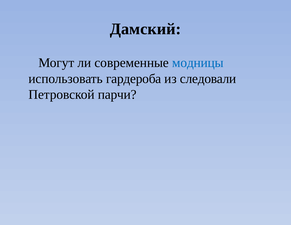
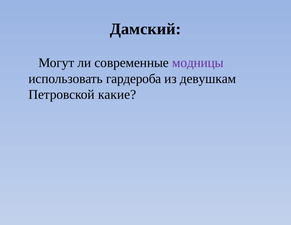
модницы colour: blue -> purple
следовали: следовали -> девушкам
парчи: парчи -> какие
